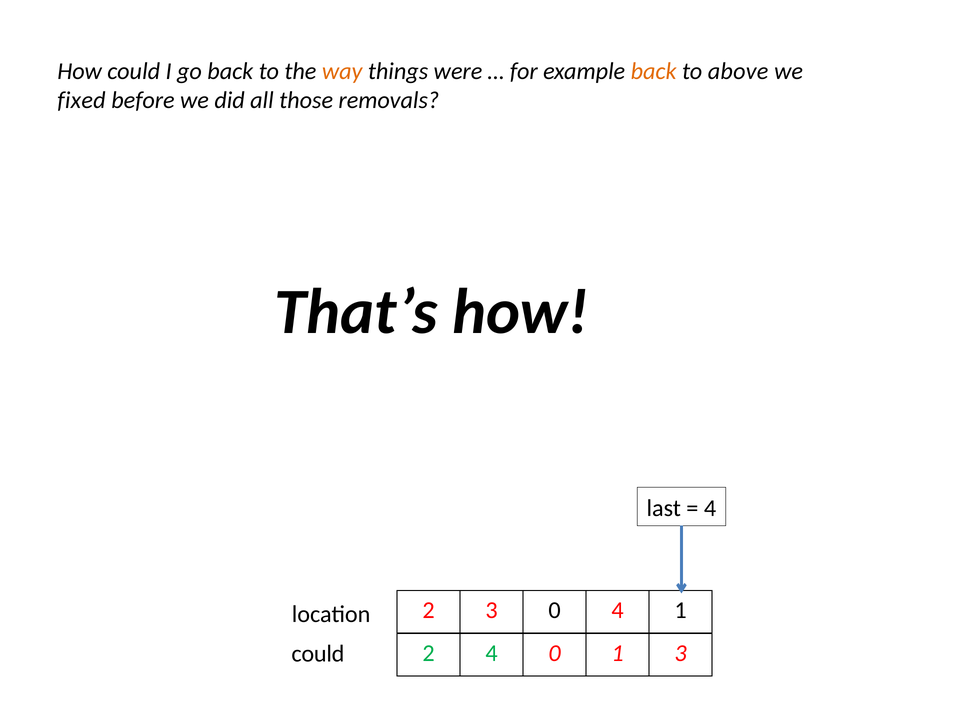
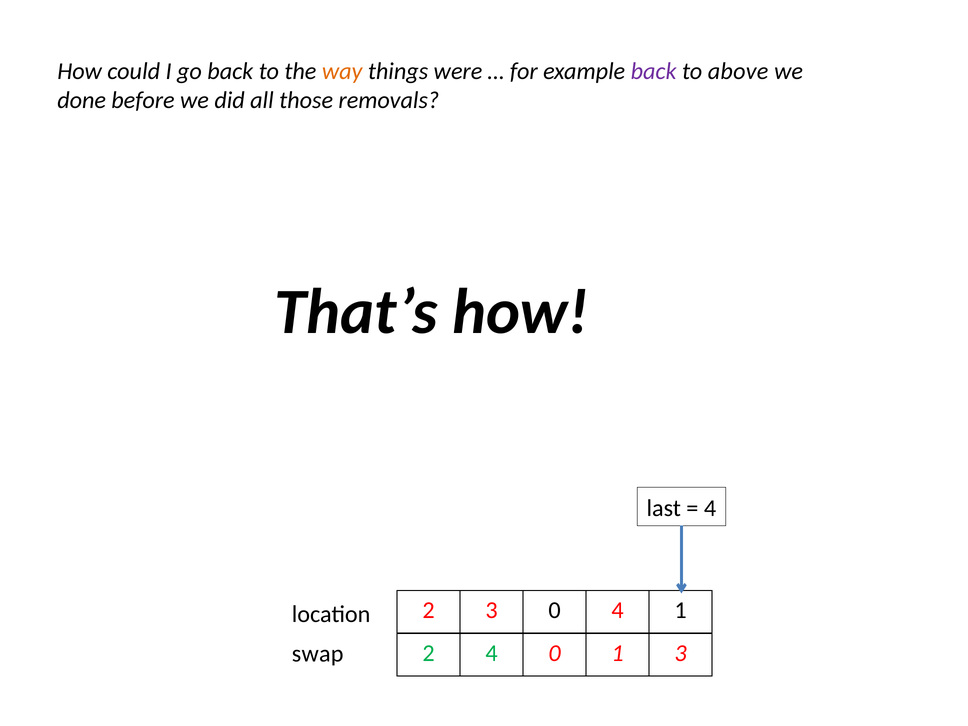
back at (654, 71) colour: orange -> purple
fixed: fixed -> done
could at (318, 654): could -> swap
